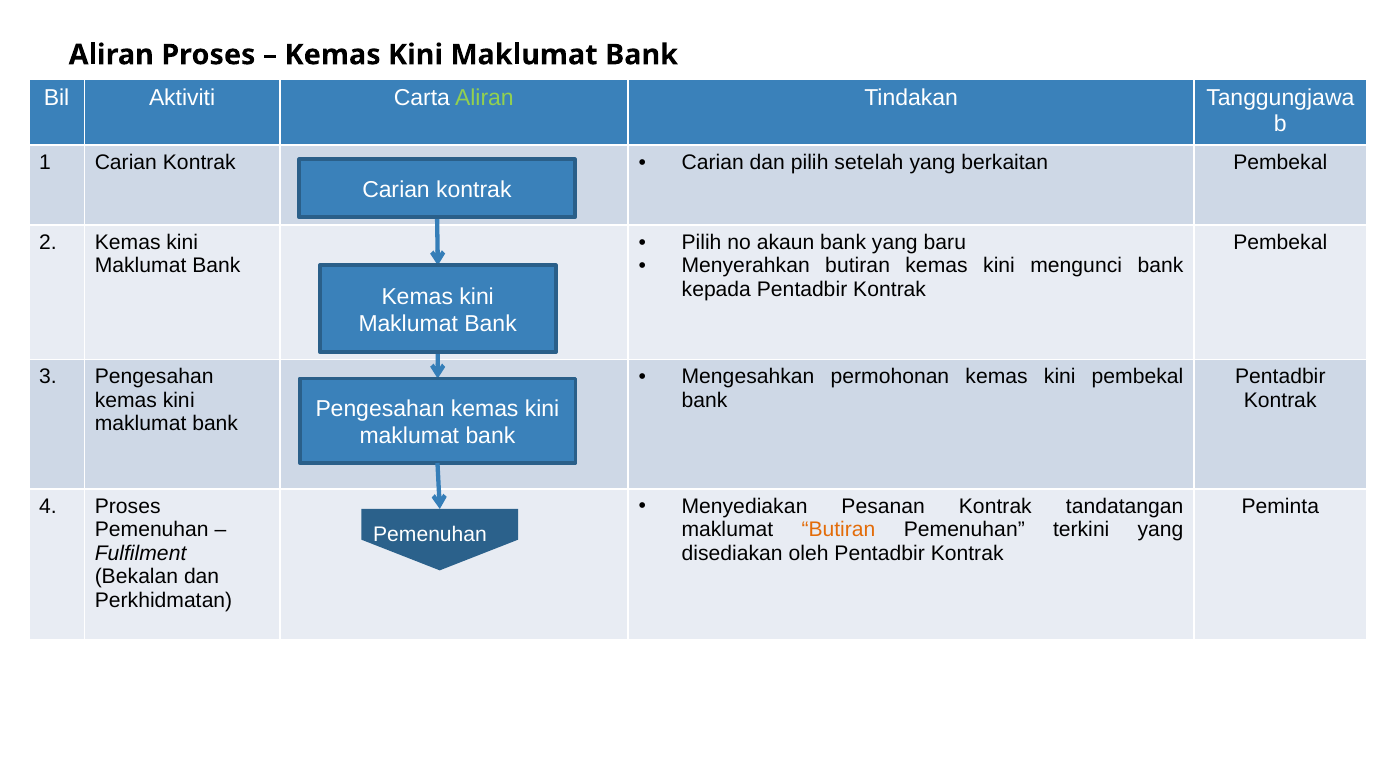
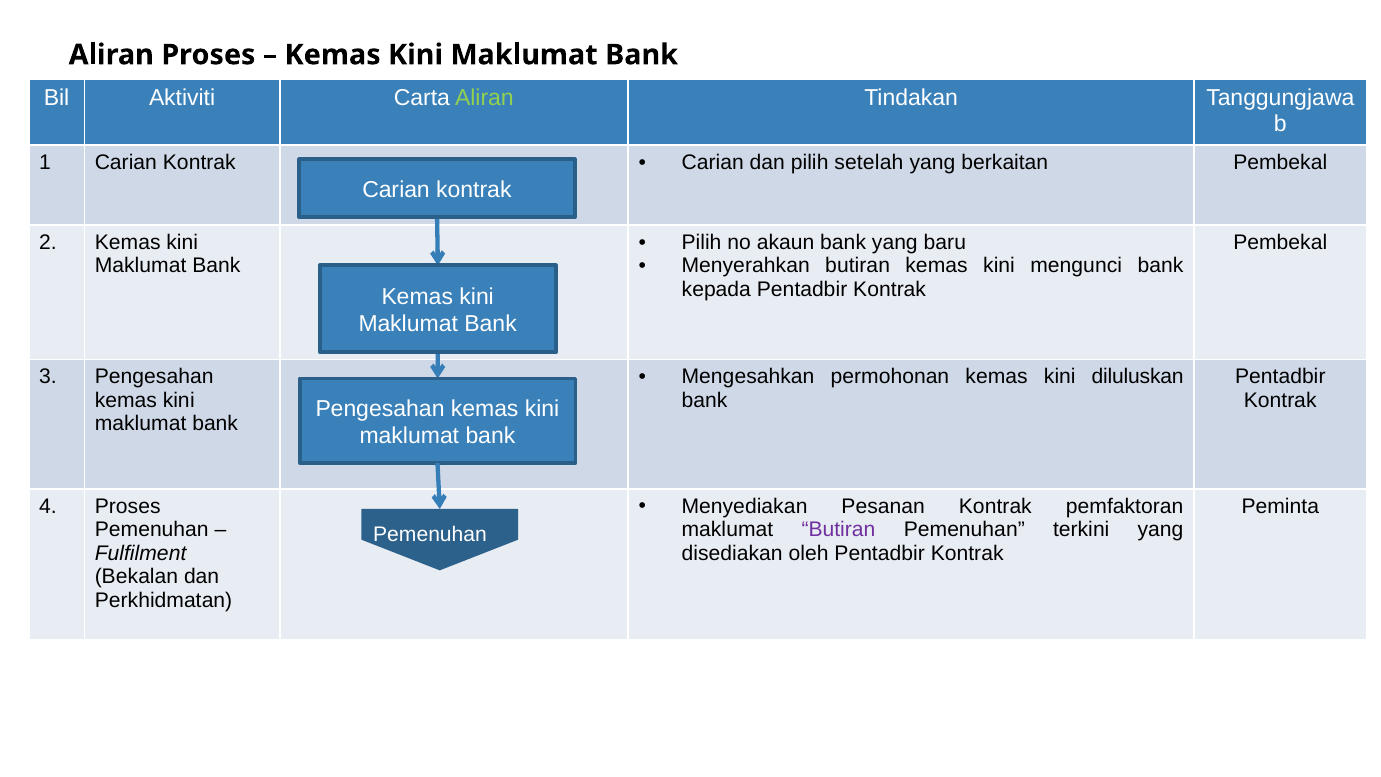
kini pembekal: pembekal -> diluluskan
tandatangan: tandatangan -> pemfaktoran
Butiran at (838, 529) colour: orange -> purple
